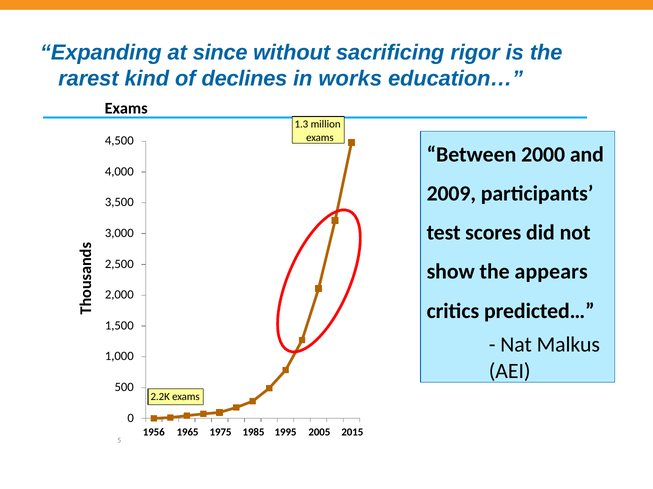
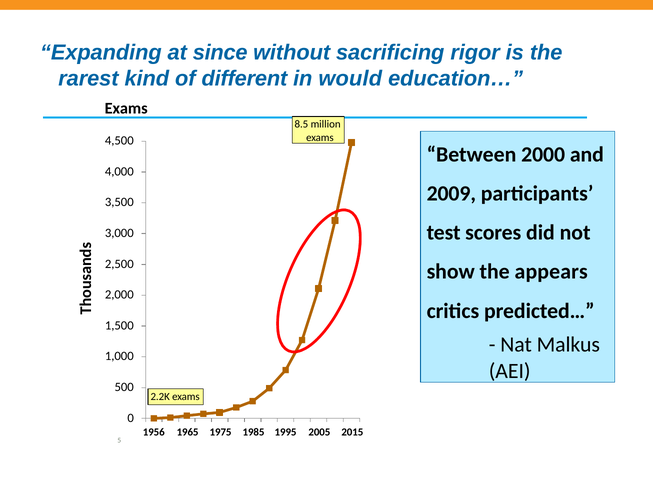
declines: declines -> different
works: works -> would
1.3: 1.3 -> 8.5
